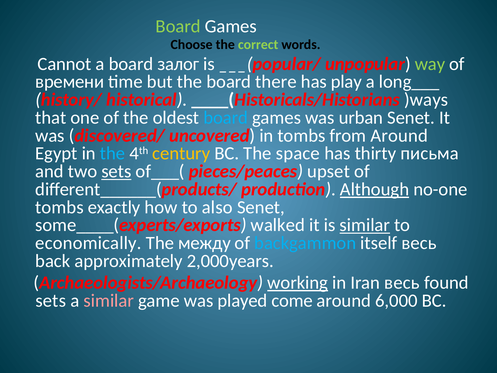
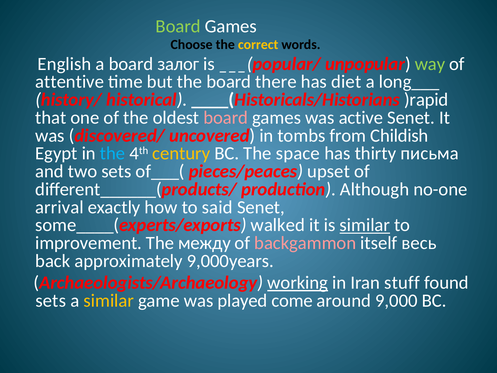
correct colour: light green -> yellow
Cannot: Cannot -> English
времени: времени -> attentive
play: play -> diet
)ways: )ways -> )rapid
board at (226, 118) colour: light blue -> pink
urban: urban -> active
from Around: Around -> Childish
sets at (116, 171) underline: present -> none
Although underline: present -> none
tombs at (59, 207): tombs -> arrival
also: also -> said
economically: economically -> improvement
backgammon colour: light blue -> pink
2,000years: 2,000years -> 9,000years
Iran весь: весь -> stuff
similar at (109, 300) colour: pink -> yellow
6,000: 6,000 -> 9,000
